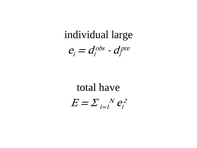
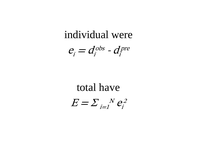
large: large -> were
